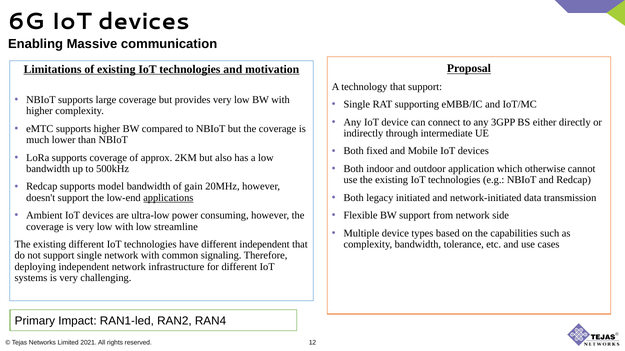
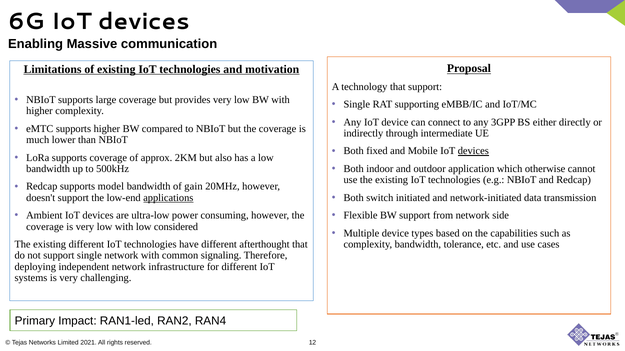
devices at (473, 151) underline: none -> present
legacy: legacy -> switch
streamline: streamline -> considered
different independent: independent -> afterthought
